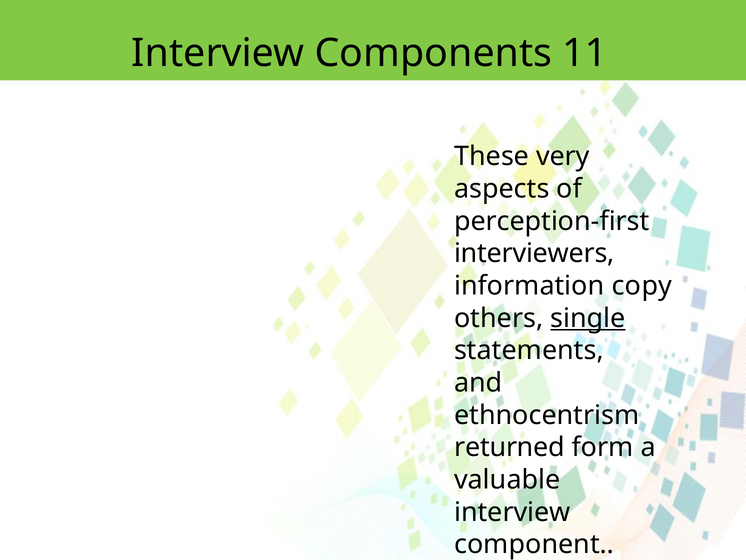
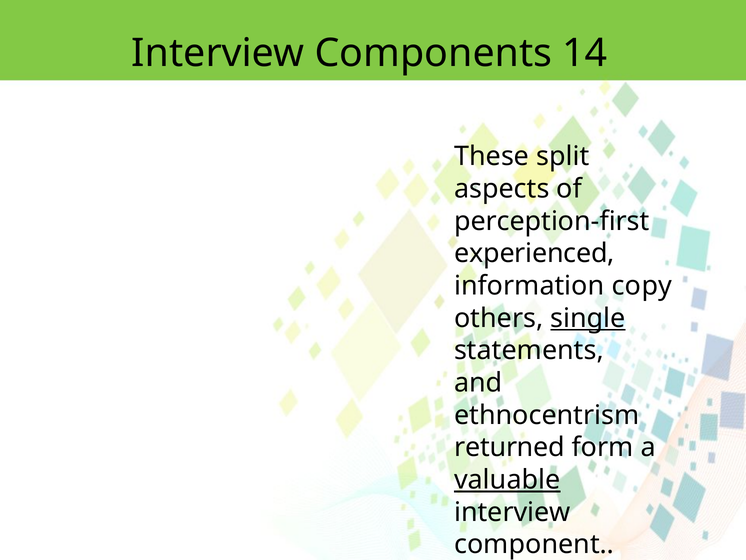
11: 11 -> 14
very: very -> split
interviewers: interviewers -> experienced
valuable underline: none -> present
